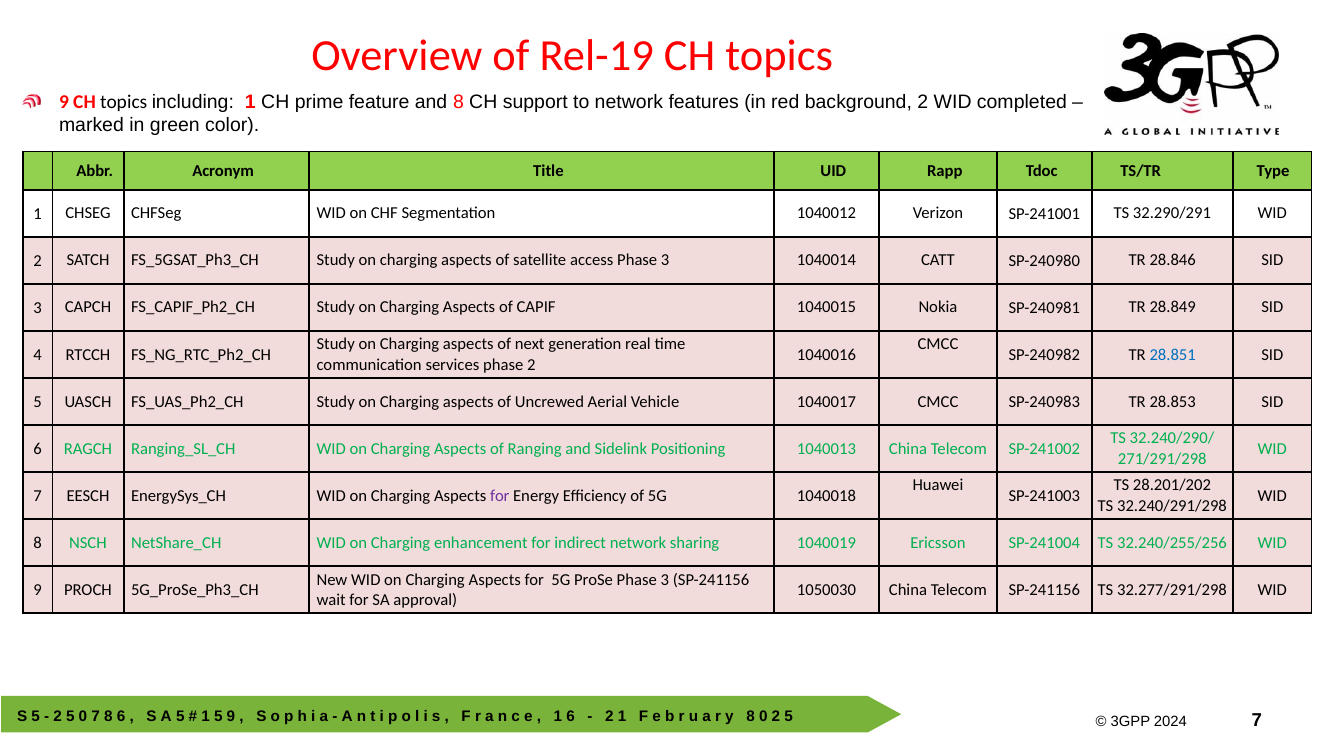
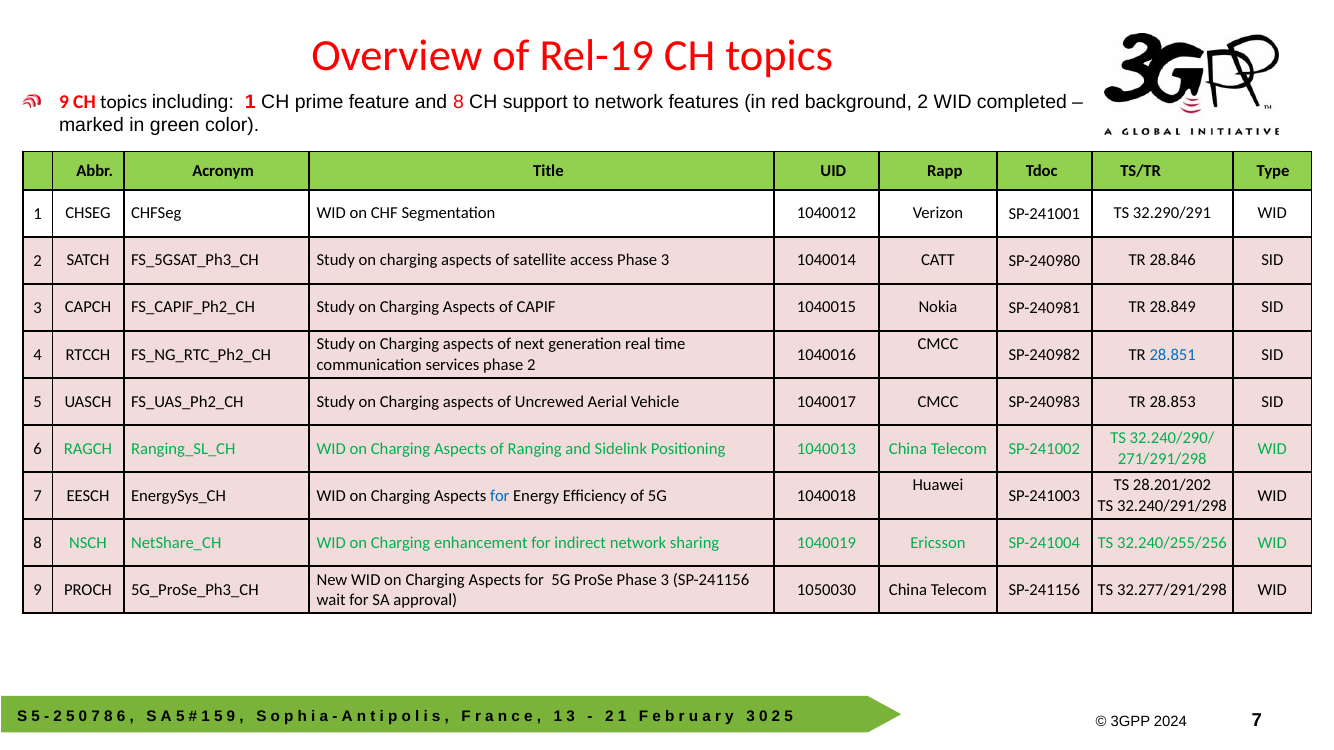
for at (500, 496) colour: purple -> blue
1 6: 6 -> 3
8 at (751, 716): 8 -> 3
